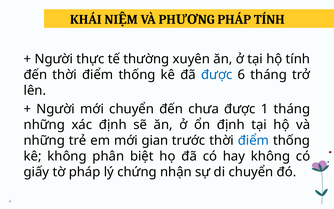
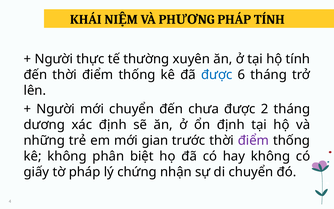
1: 1 -> 2
những at (44, 125): những -> dương
điểm at (253, 140) colour: blue -> purple
